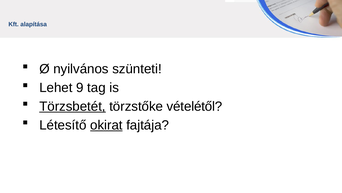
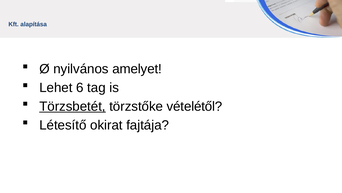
szünteti: szünteti -> amelyet
9: 9 -> 6
okirat underline: present -> none
